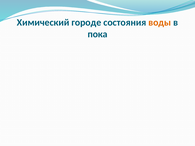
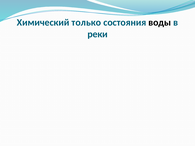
городе: городе -> только
воды colour: orange -> black
пока: пока -> реки
